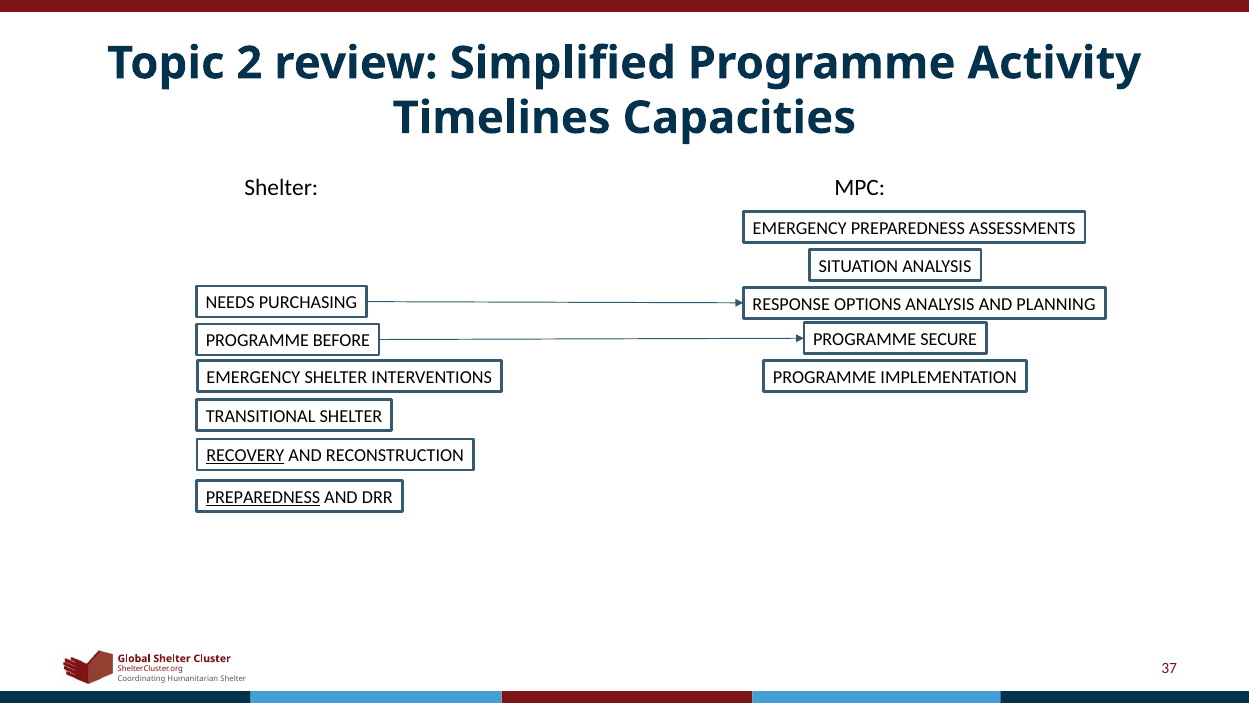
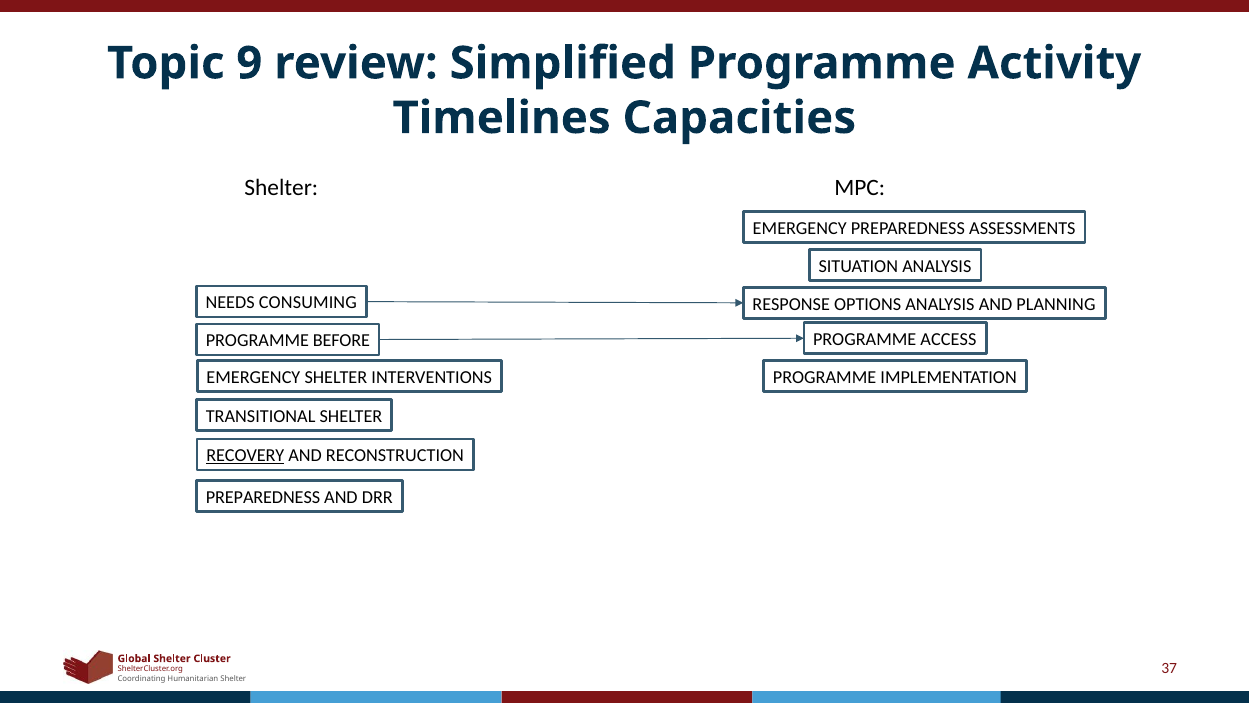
2: 2 -> 9
PURCHASING: PURCHASING -> CONSUMING
SECURE: SECURE -> ACCESS
PREPAREDNESS at (263, 497) underline: present -> none
